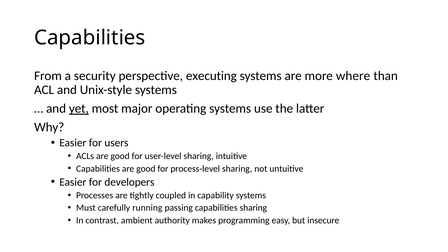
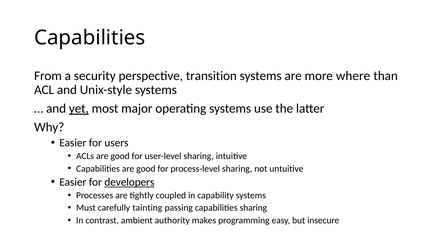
executing: executing -> transition
developers underline: none -> present
running: running -> tainting
